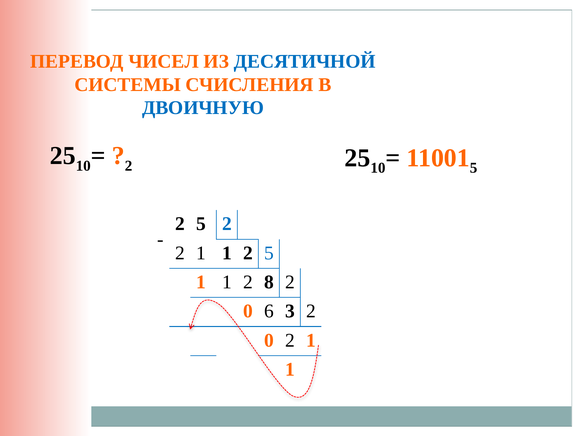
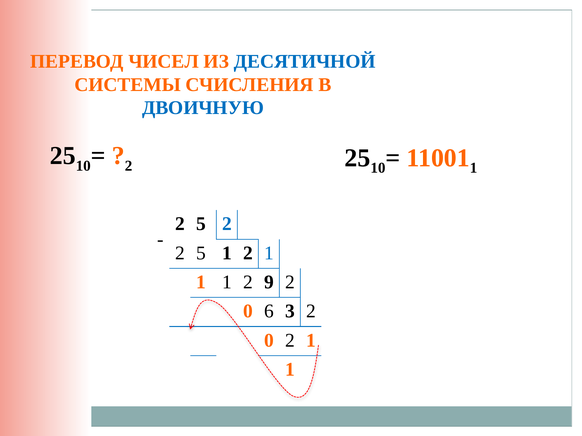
5 at (474, 168): 5 -> 1
1 at (201, 253): 1 -> 5
1 2 5: 5 -> 1
8: 8 -> 9
